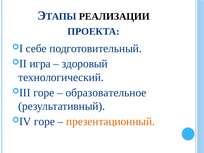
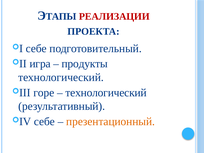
РЕАЛИЗАЦИИ colour: black -> red
здоровый: здоровый -> продукты
образовательное at (106, 93): образовательное -> технологический
IV горе: горе -> себе
